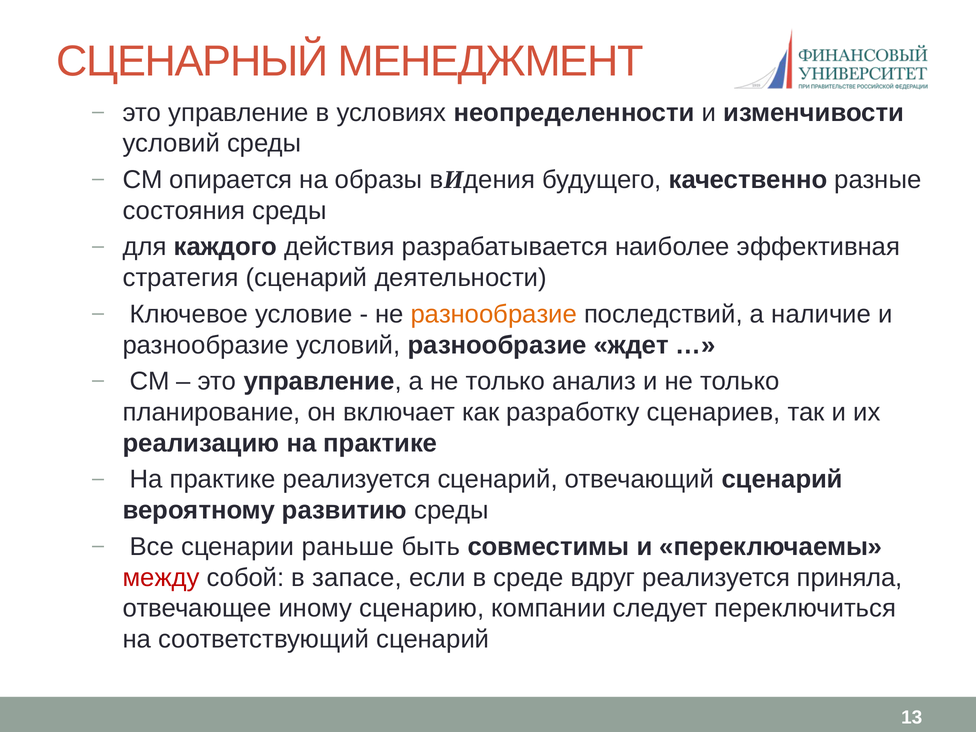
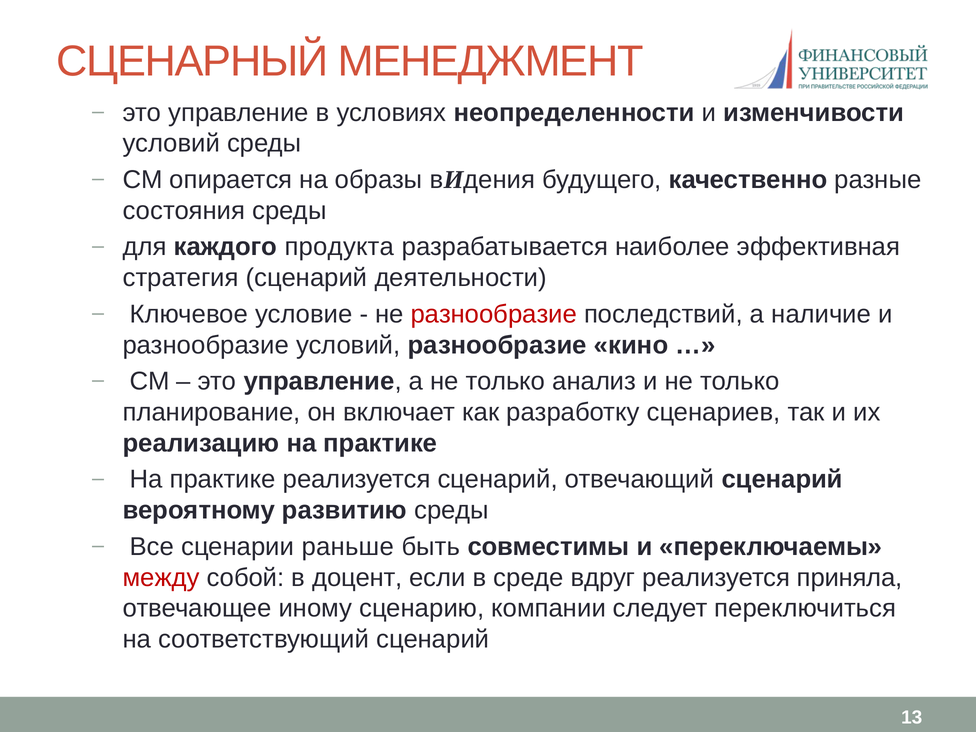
действия: действия -> продукта
разнообразие at (494, 314) colour: orange -> red
ждет: ждет -> кино
запасе: запасе -> доцент
